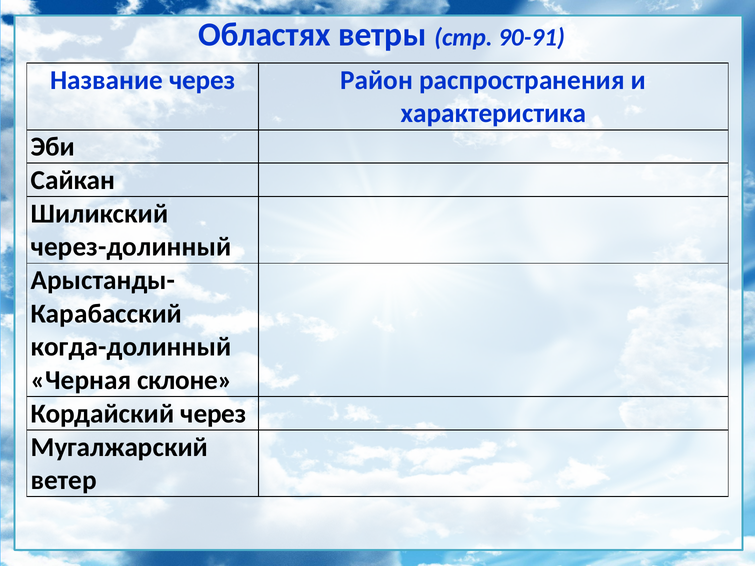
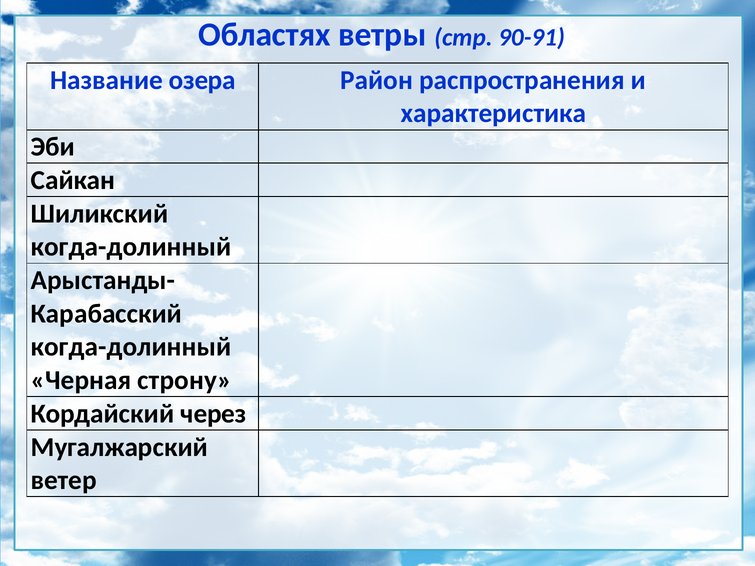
Название через: через -> озера
через-долинный at (131, 247): через-долинный -> когда-долинный
склоне: склоне -> строну
